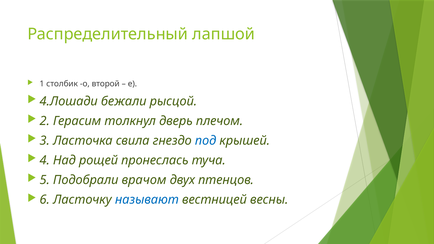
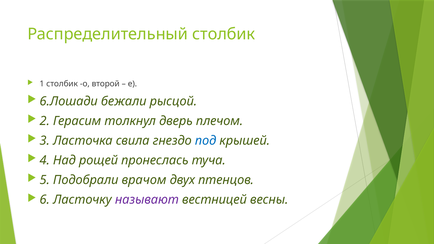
Распределительный лапшой: лапшой -> столбик
4.Лошади: 4.Лошади -> 6.Лошади
называют colour: blue -> purple
